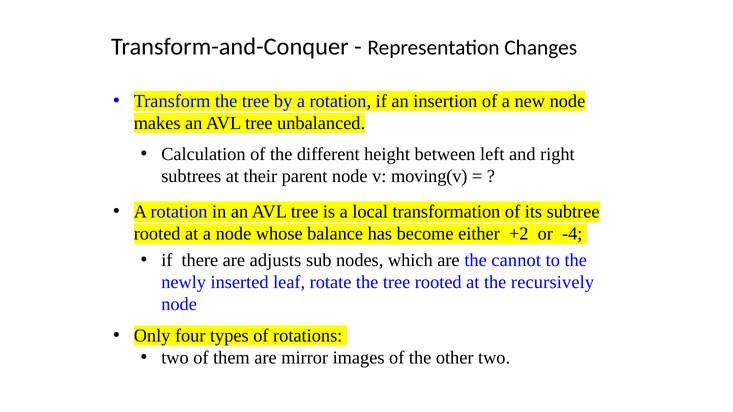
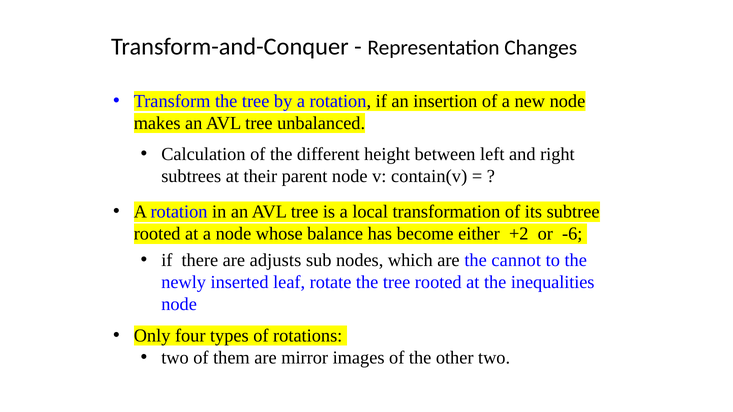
moving(v: moving(v -> contain(v
-4: -4 -> -6
recursively: recursively -> inequalities
